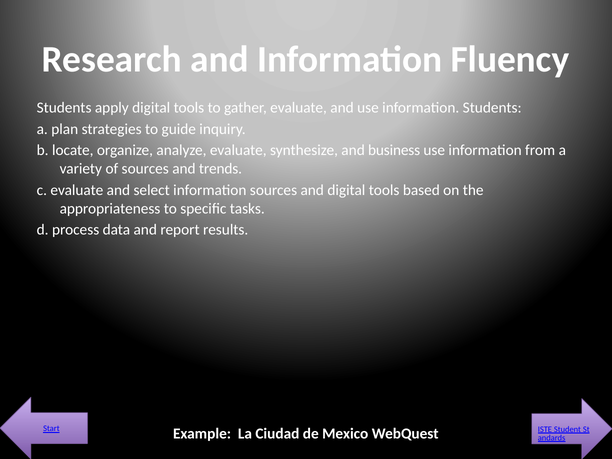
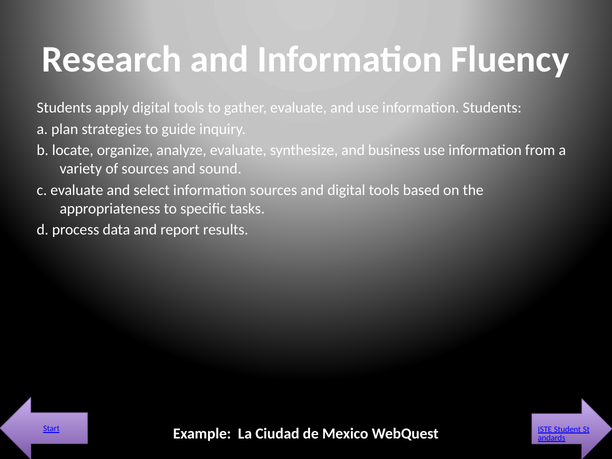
trends: trends -> sound
